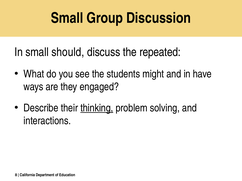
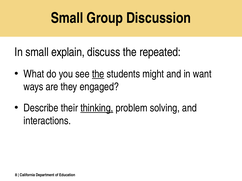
should: should -> explain
the at (98, 74) underline: none -> present
have: have -> want
